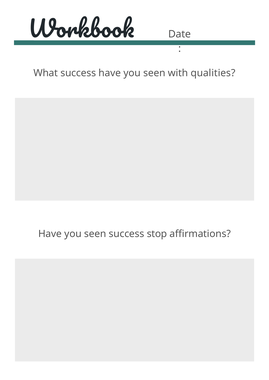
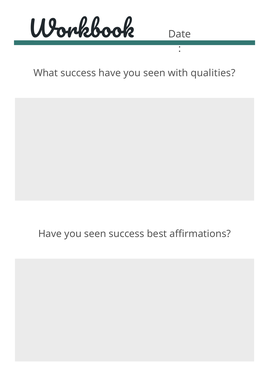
stop: stop -> best
